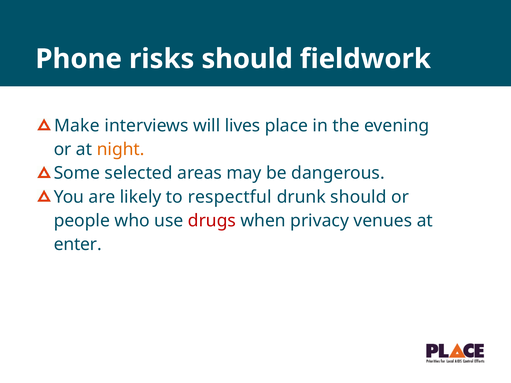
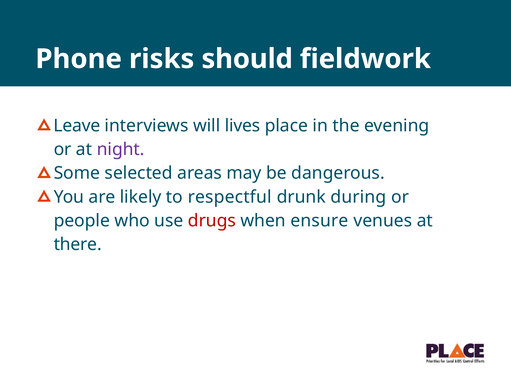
Make: Make -> Leave
night colour: orange -> purple
drunk should: should -> during
privacy: privacy -> ensure
enter: enter -> there
